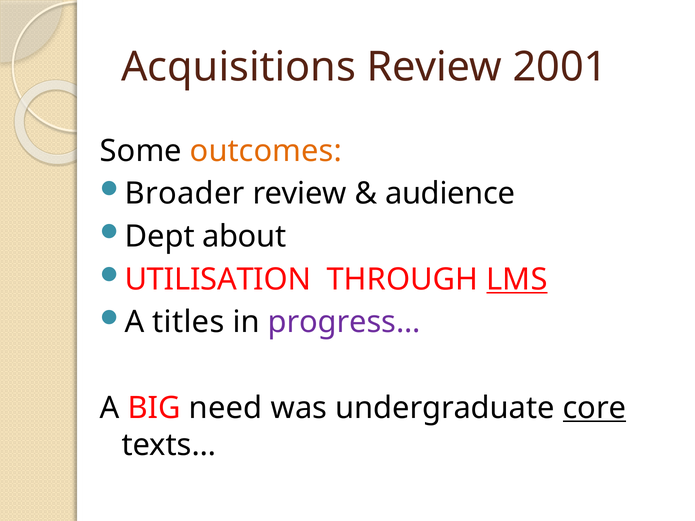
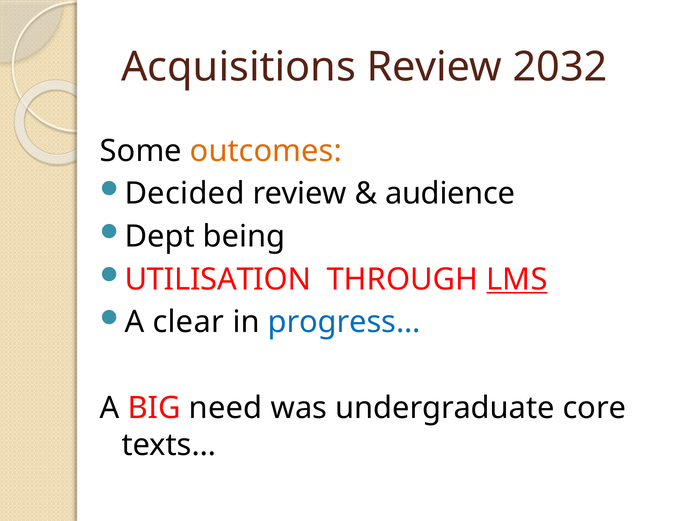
2001: 2001 -> 2032
Broader: Broader -> Decided
about: about -> being
titles: titles -> clear
progress colour: purple -> blue
core underline: present -> none
